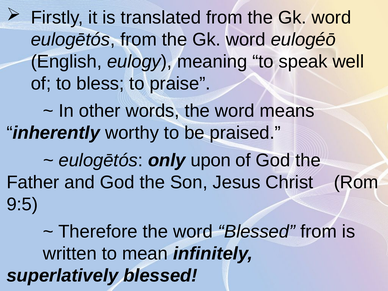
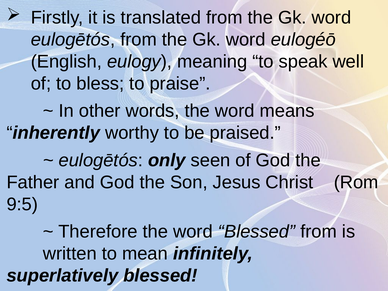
upon: upon -> seen
